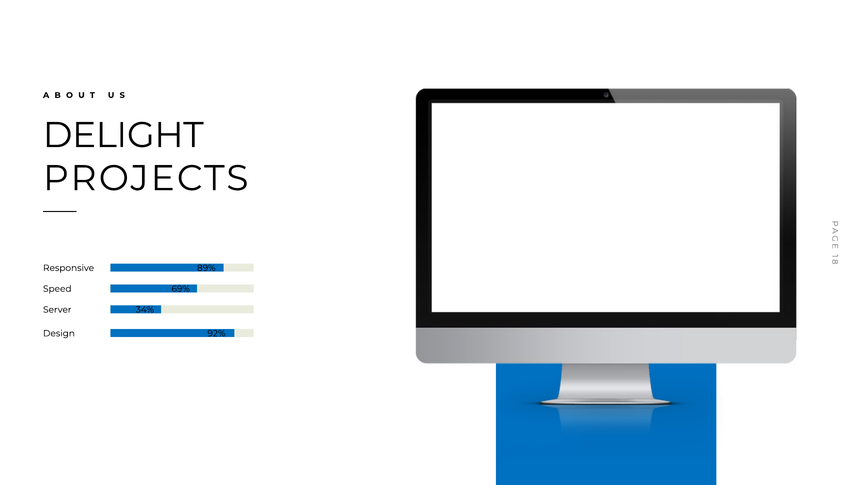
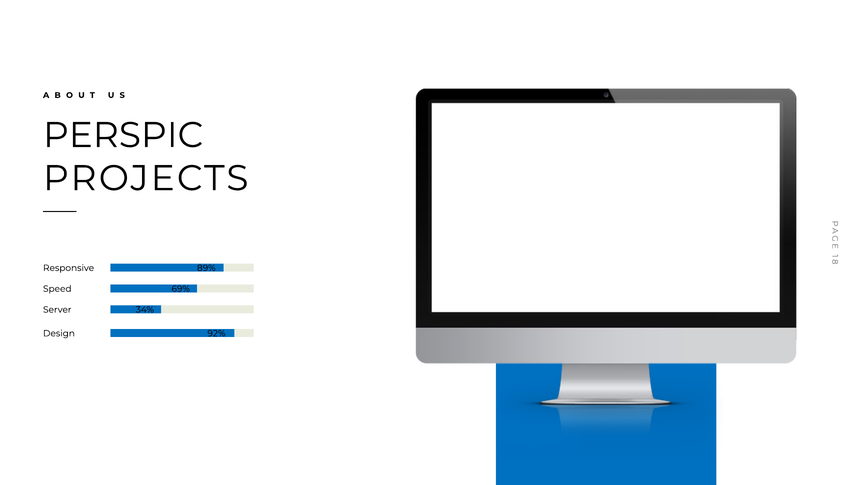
DELIGHT: DELIGHT -> PERSPIC
